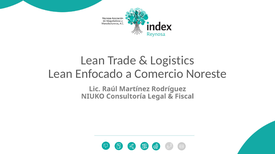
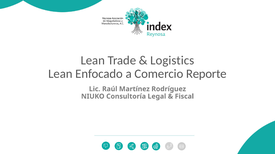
Noreste: Noreste -> Reporte
